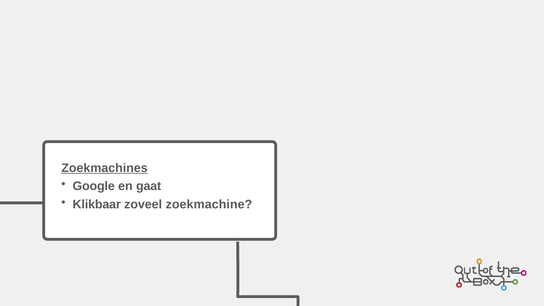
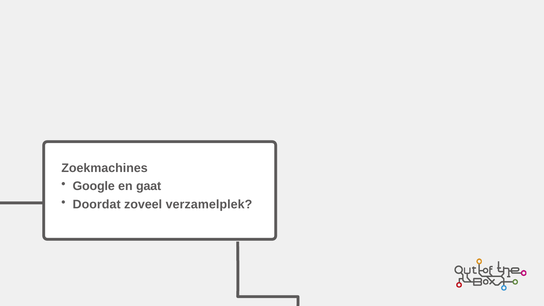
Zoekmachines underline: present -> none
Klikbaar: Klikbaar -> Doordat
zoekmachine: zoekmachine -> verzamelplek
